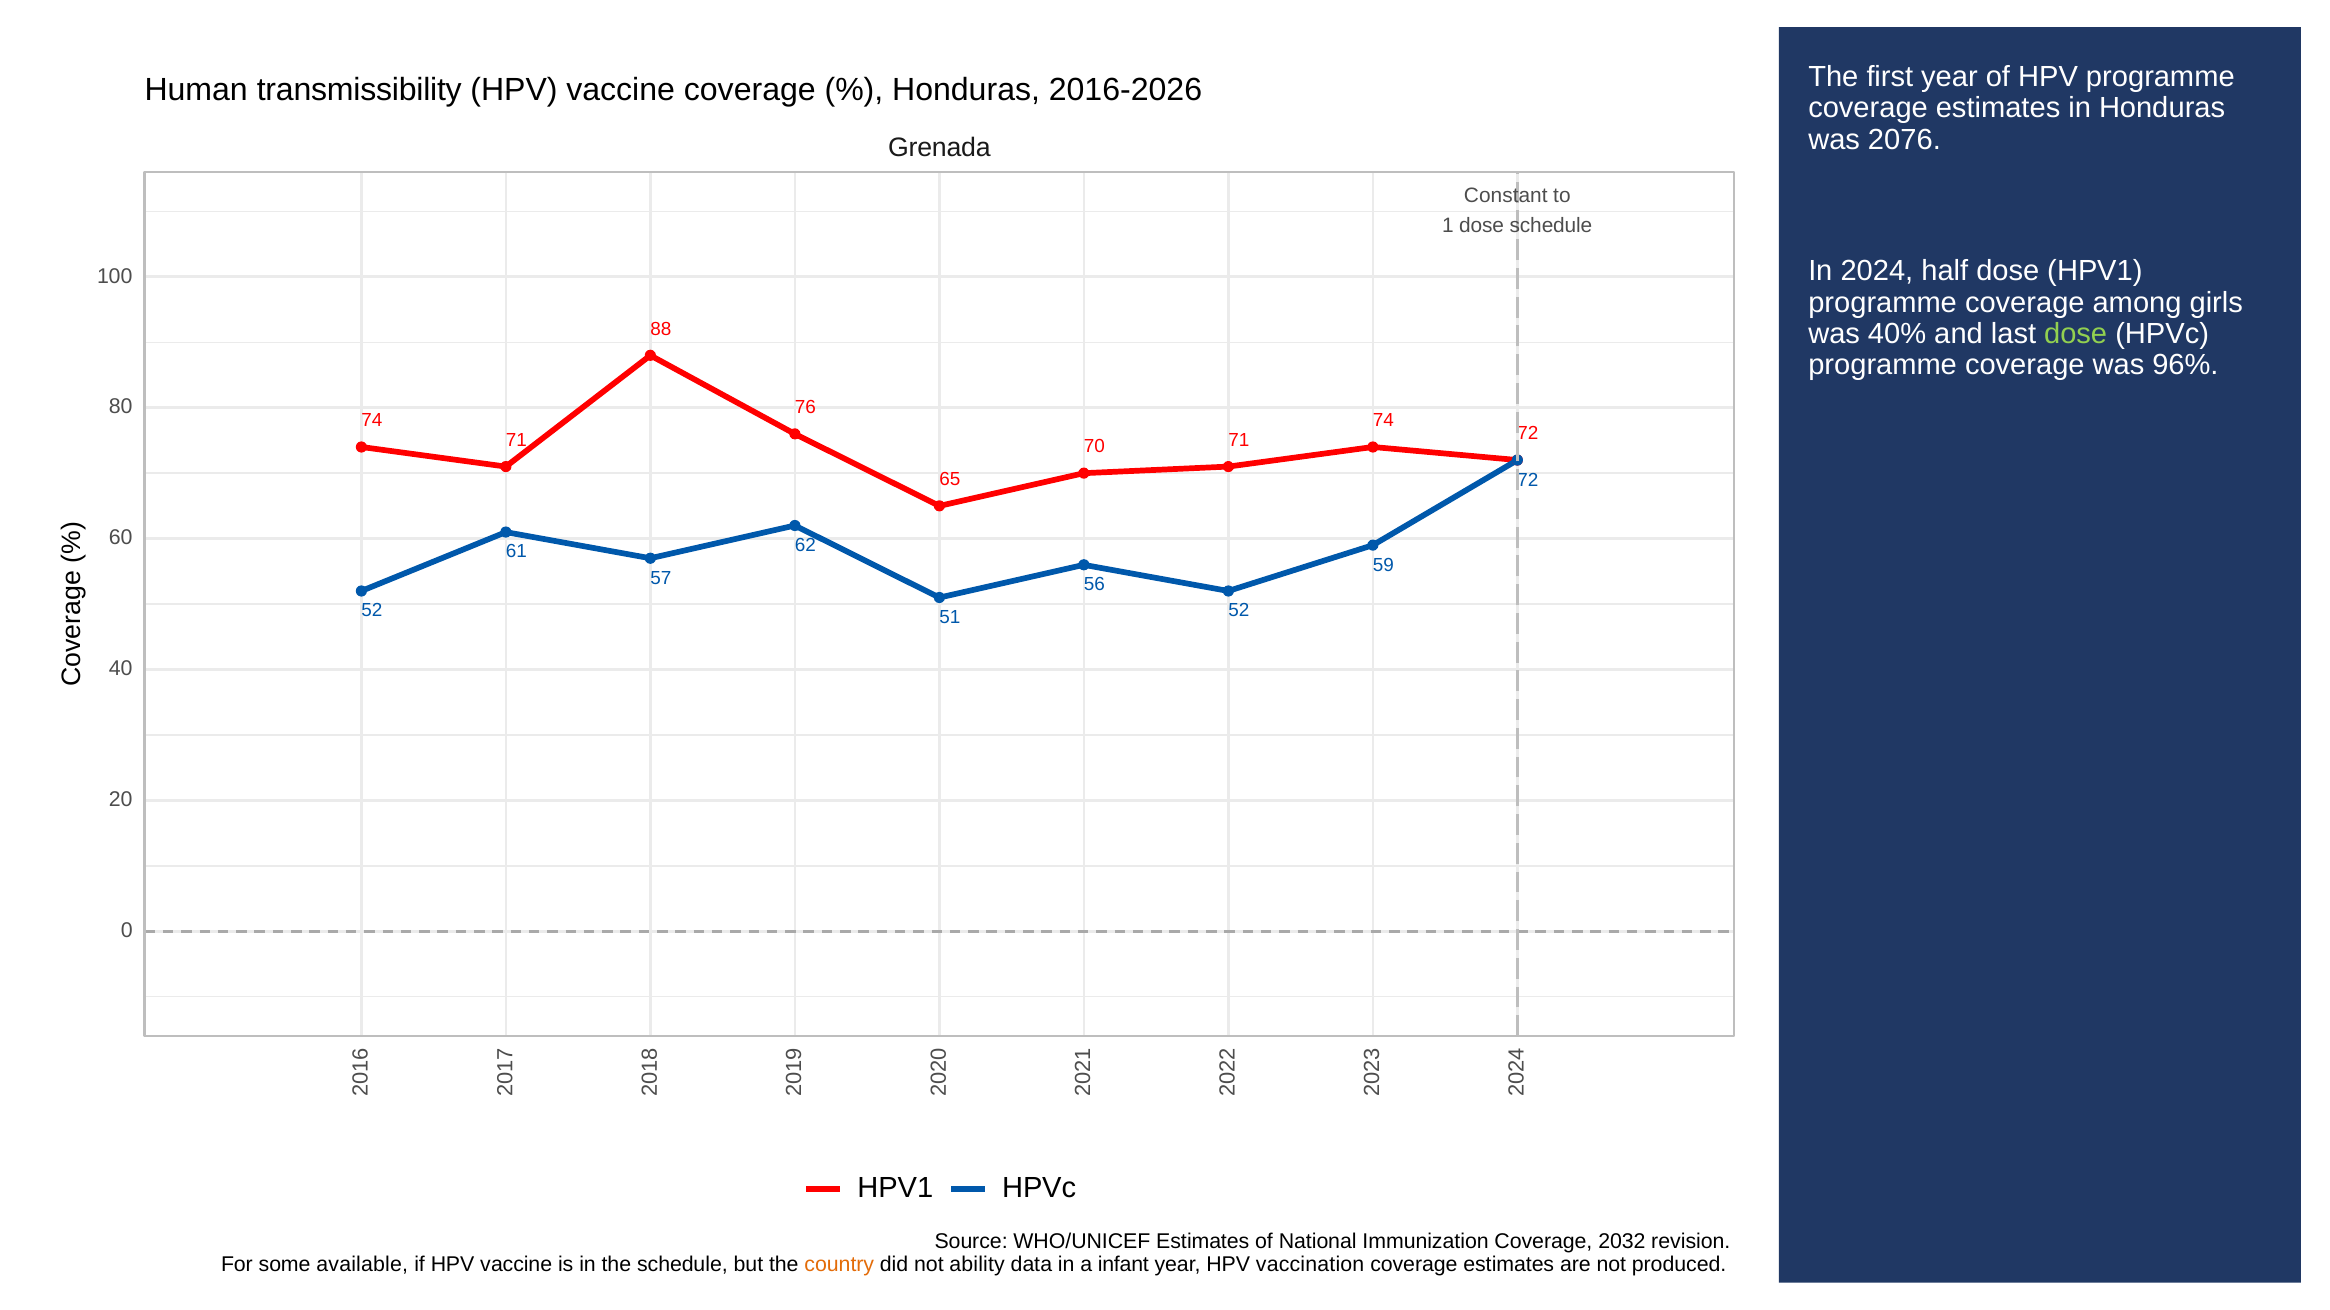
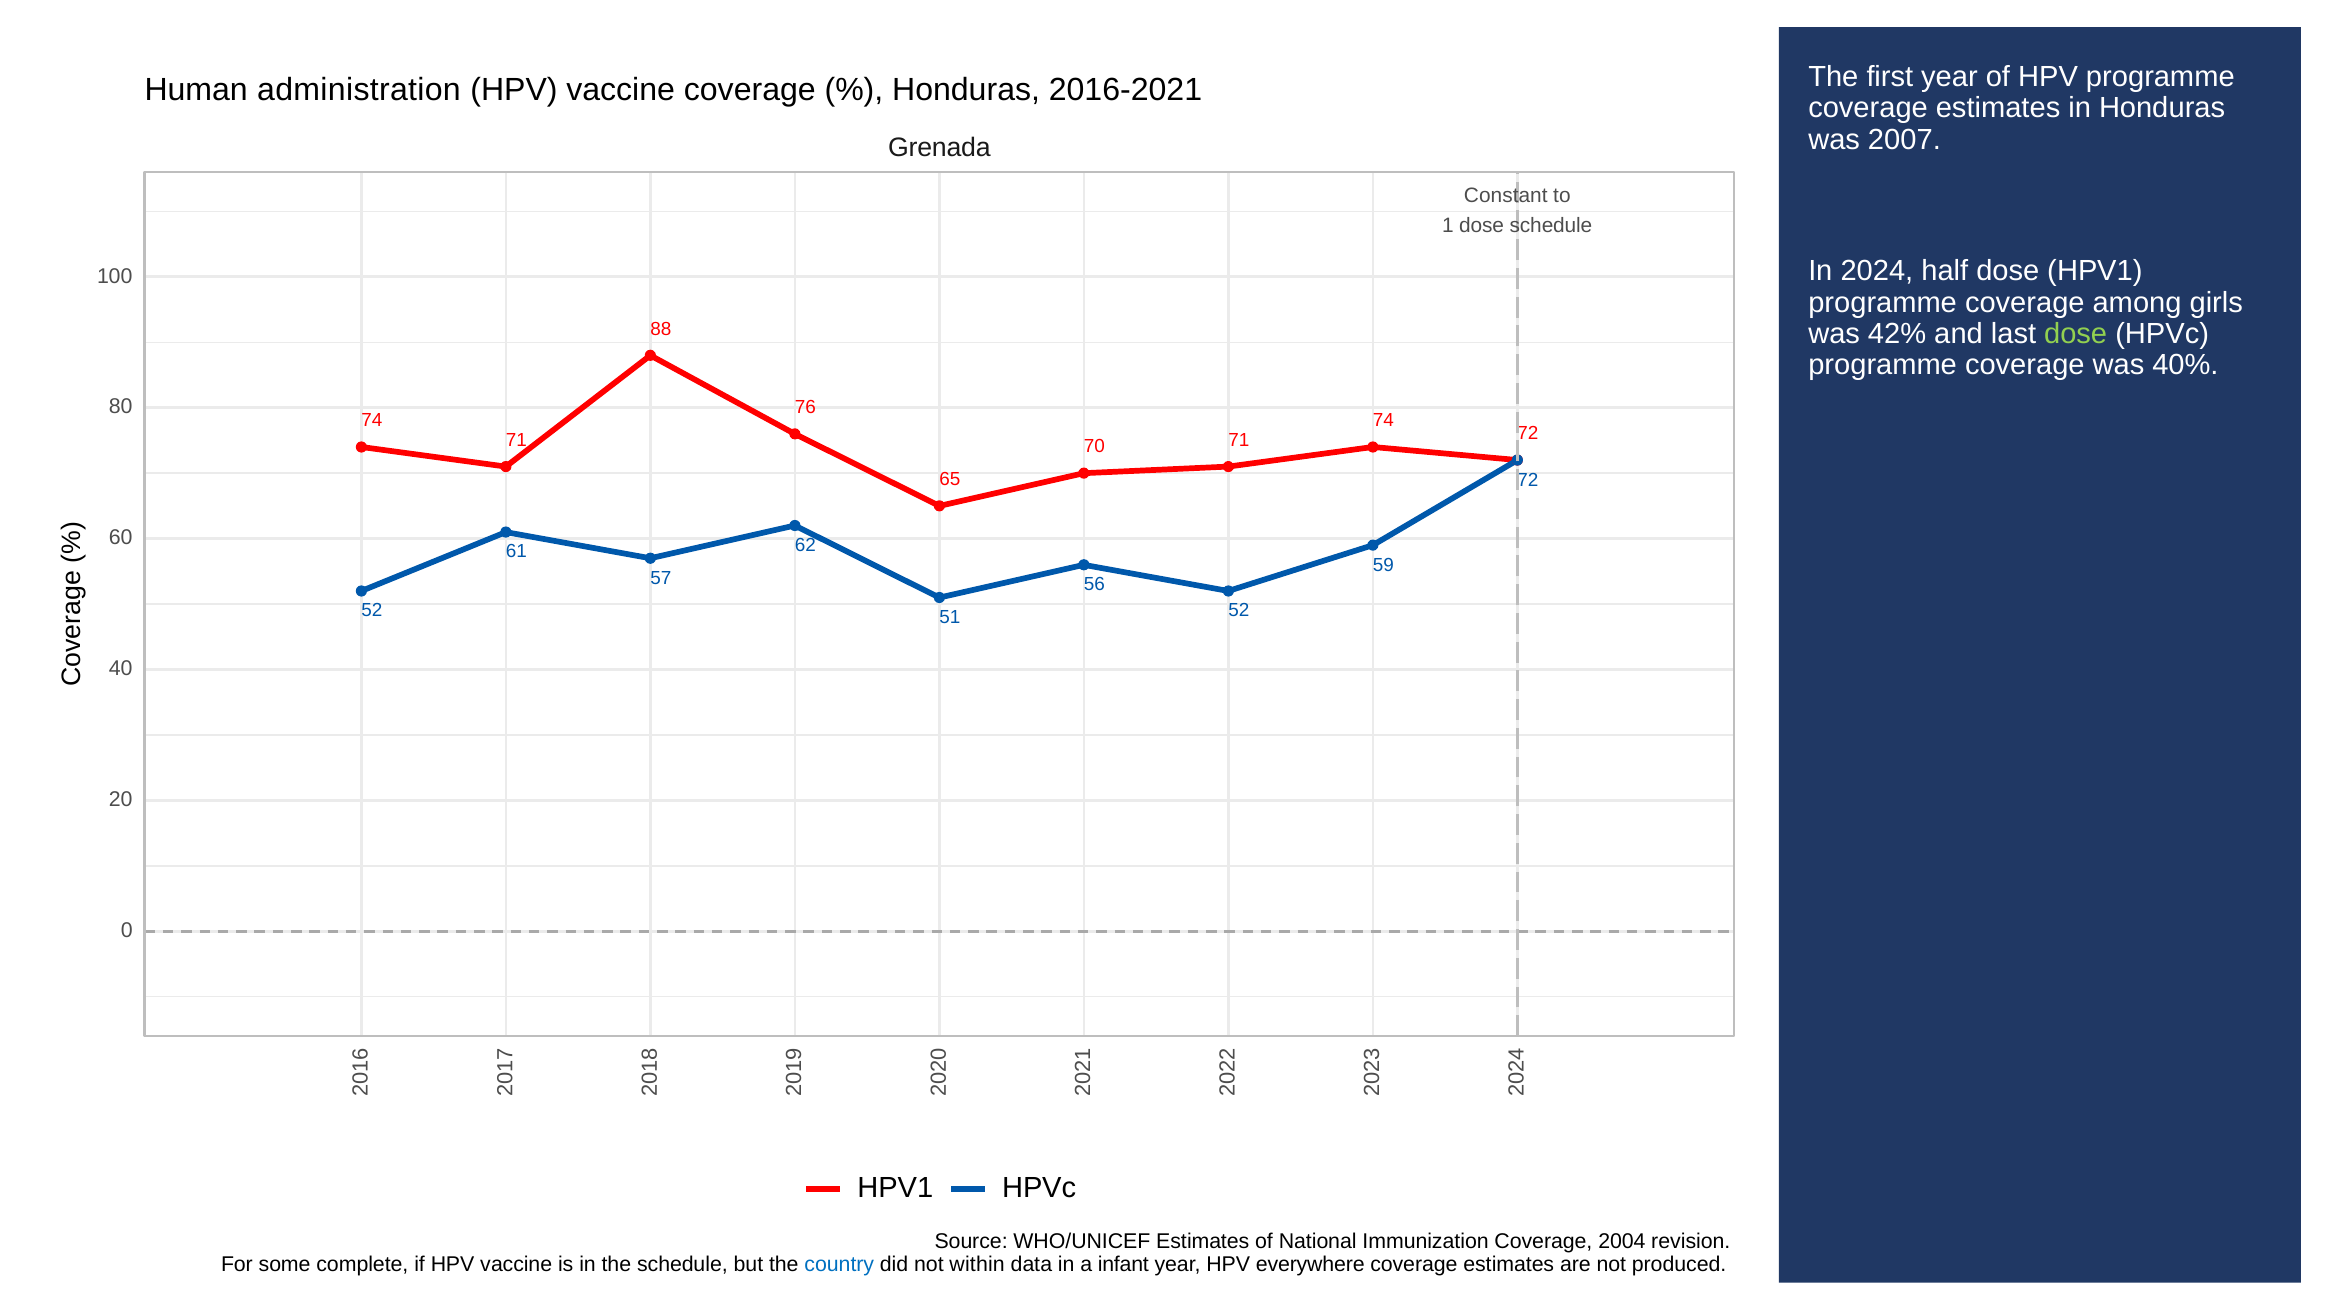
transmissibility: transmissibility -> administration
2016-2026: 2016-2026 -> 2016-2021
2076: 2076 -> 2007
40%: 40% -> 42%
96%: 96% -> 40%
2032: 2032 -> 2004
available: available -> complete
country colour: orange -> blue
ability: ability -> within
vaccination: vaccination -> everywhere
